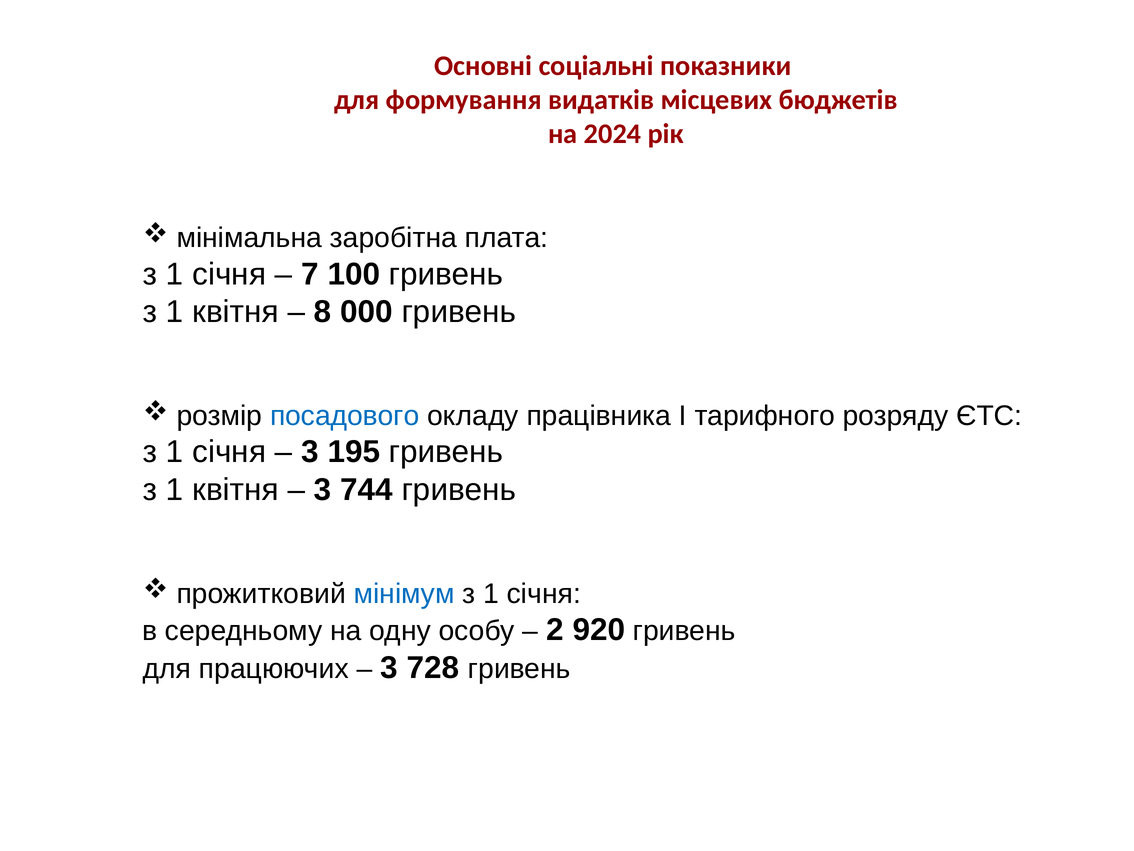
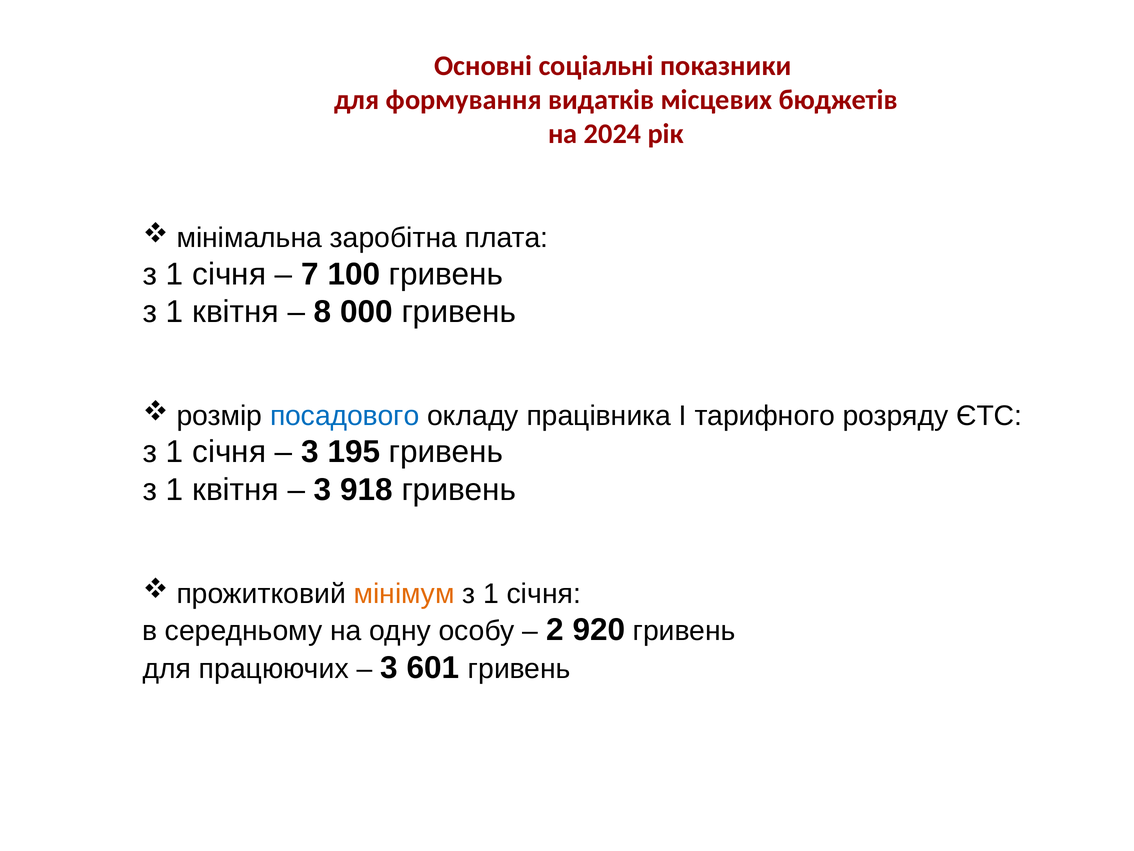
744: 744 -> 918
мінімум colour: blue -> orange
728: 728 -> 601
